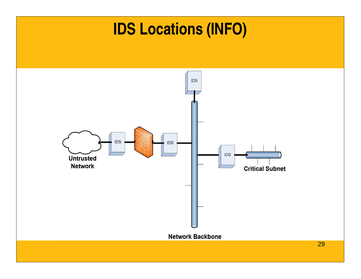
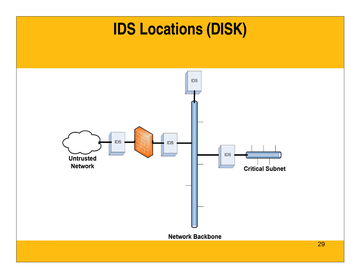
INFO: INFO -> DISK
